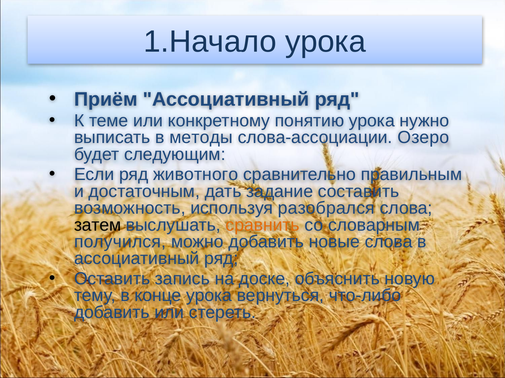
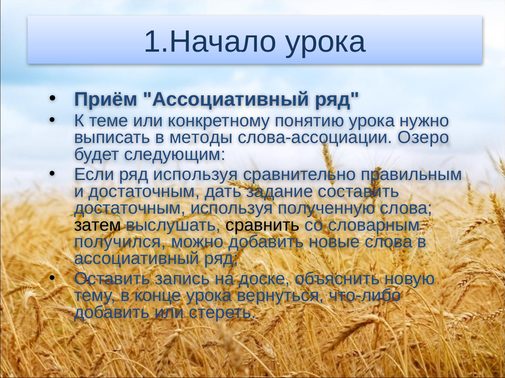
ряд животного: животного -> используя
возможность at (130, 209): возможность -> достаточным
разобрался: разобрался -> полученную
сравнить colour: orange -> black
